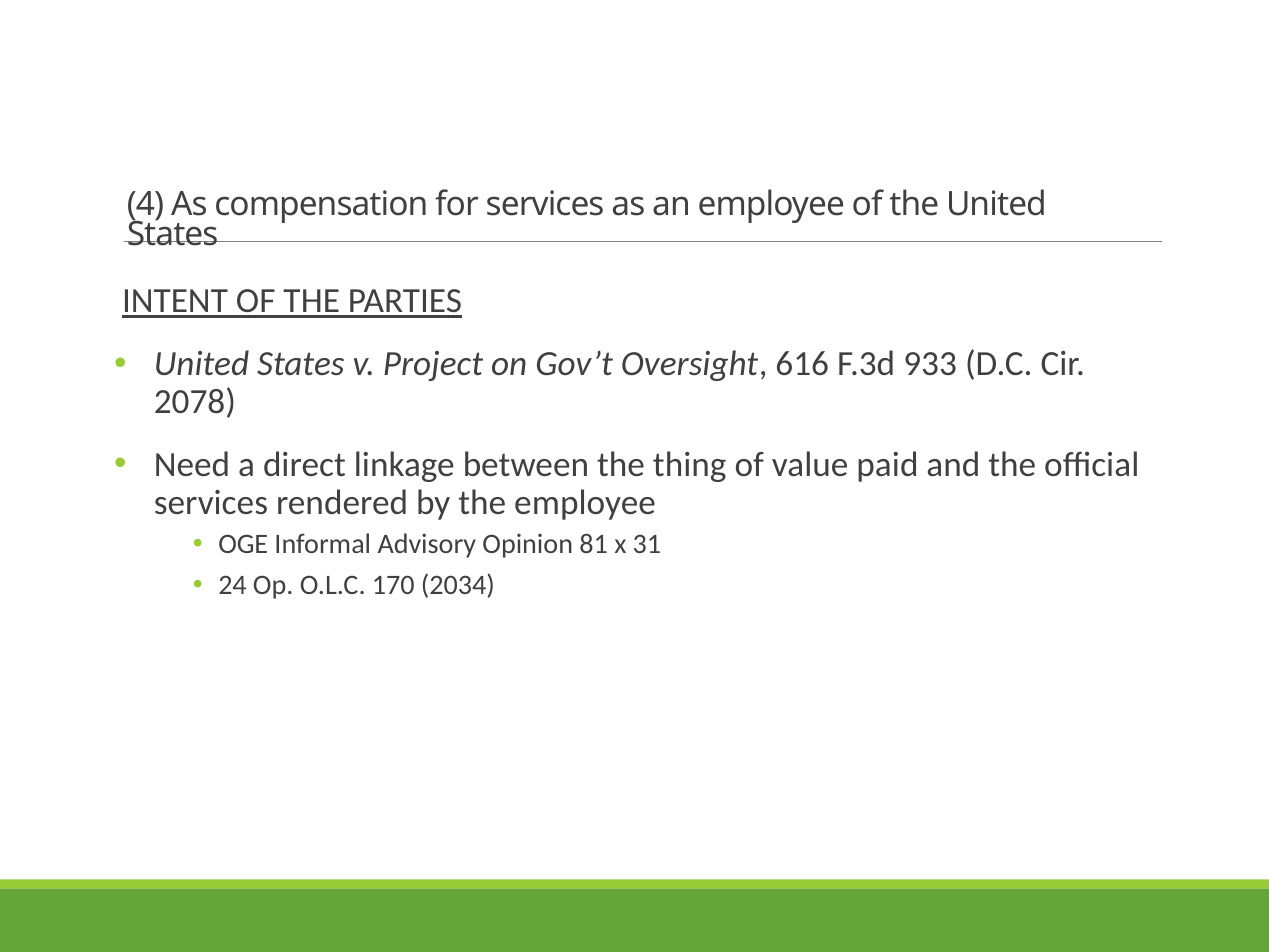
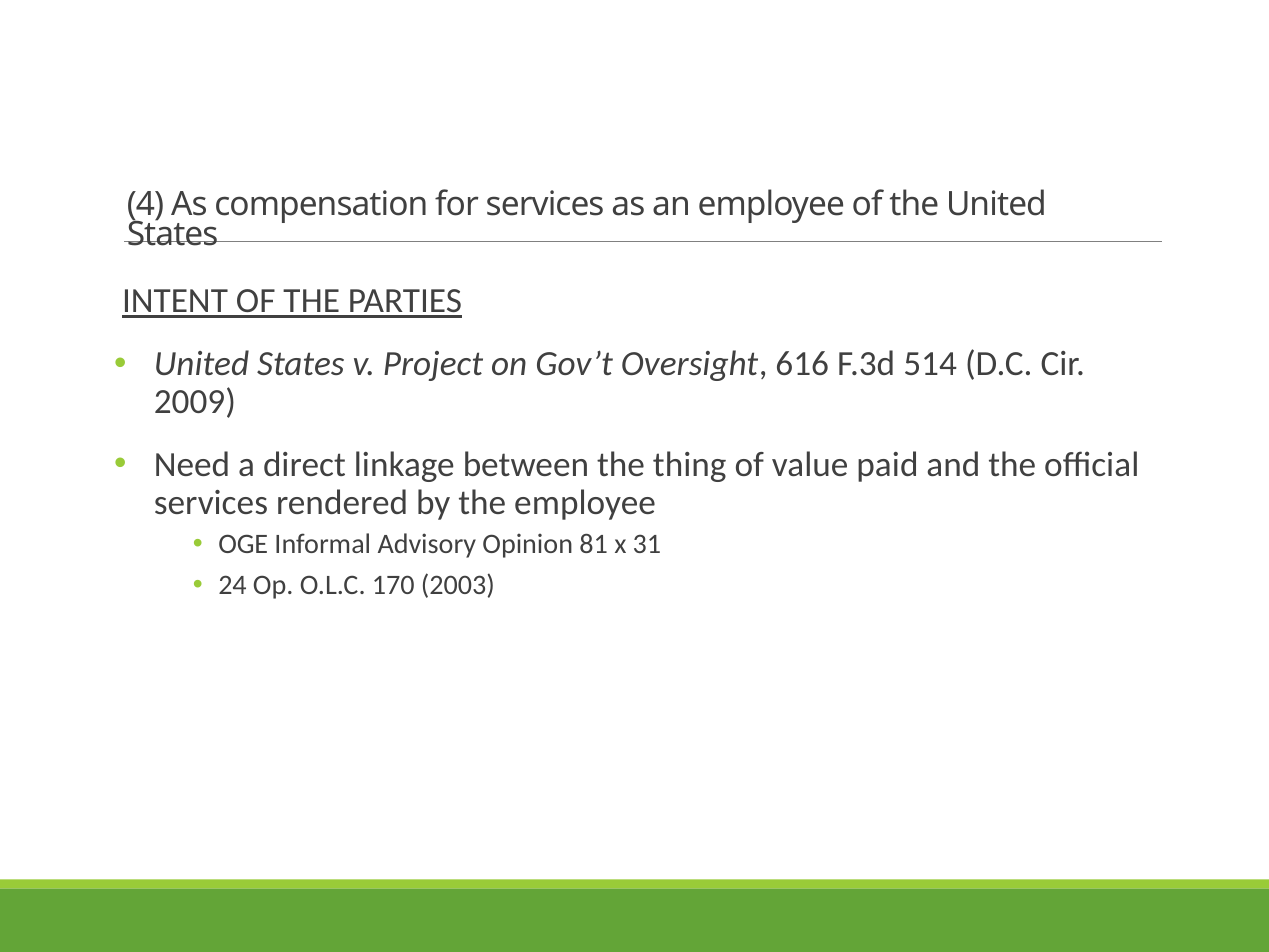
933: 933 -> 514
2078: 2078 -> 2009
2034: 2034 -> 2003
